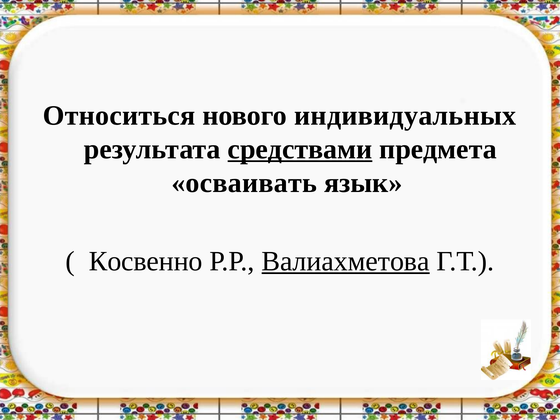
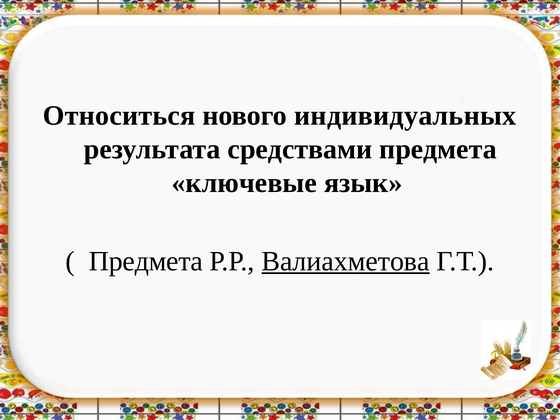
средствами underline: present -> none
осваивать: осваивать -> ключевые
Косвенно at (146, 261): Косвенно -> Предмета
